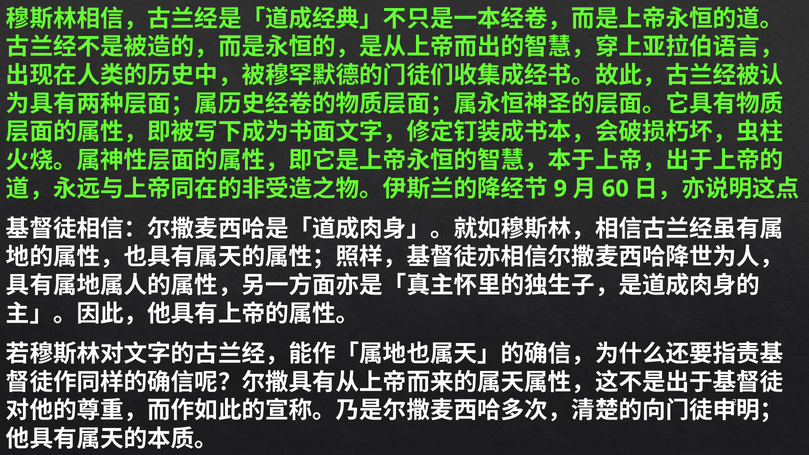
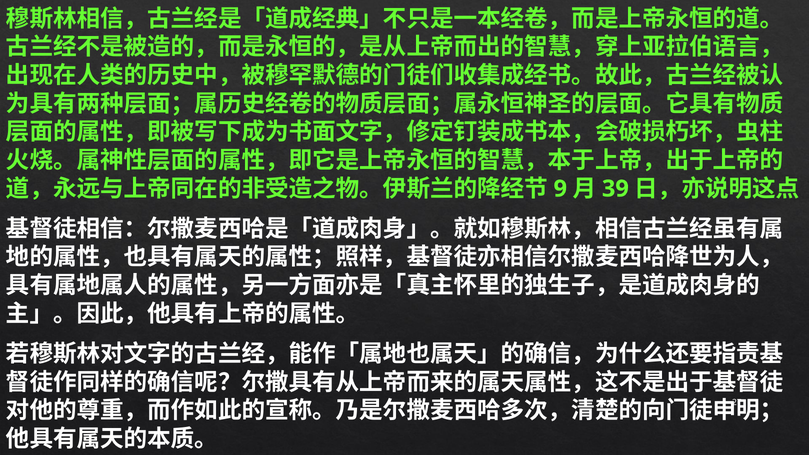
60: 60 -> 39
